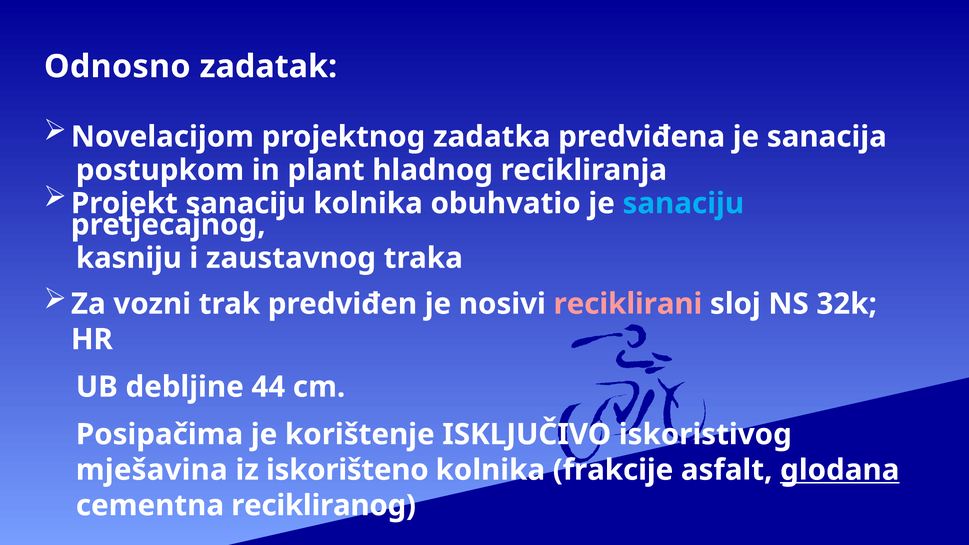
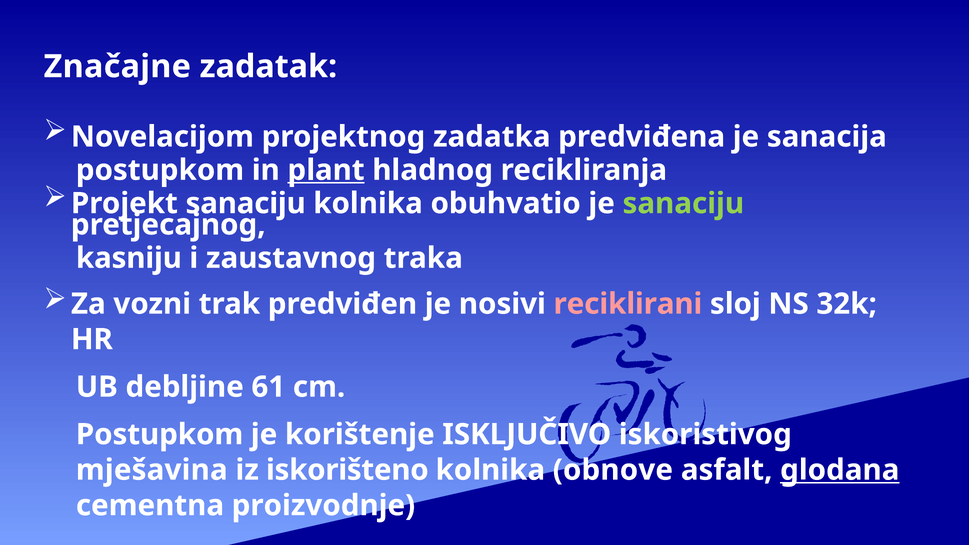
Odnosno: Odnosno -> Značajne
plant underline: none -> present
sanaciju at (683, 203) colour: light blue -> light green
44: 44 -> 61
Posipačima at (160, 435): Posipačima -> Postupkom
frakcije: frakcije -> obnove
recikliranog: recikliranog -> proizvodnje
